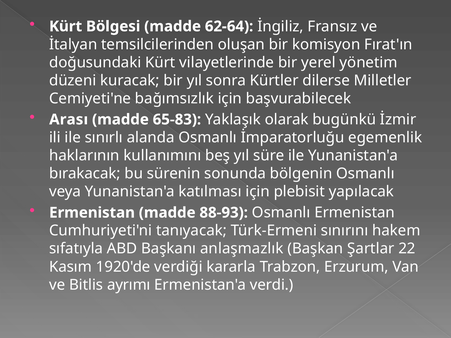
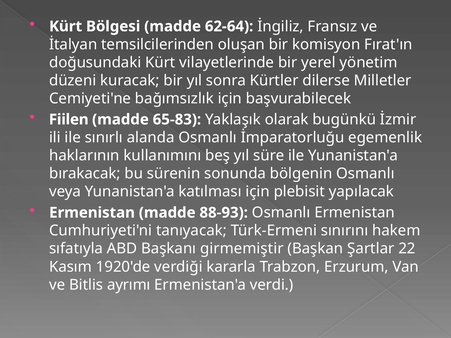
Arası: Arası -> Fiilen
anlaşmazlık: anlaşmazlık -> girmemiştir
